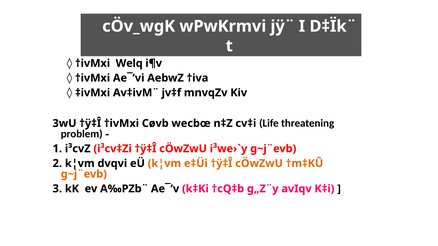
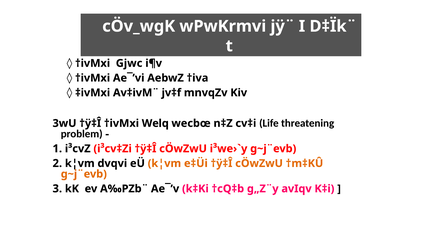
Welq: Welq -> Gjwc
Cøvb: Cøvb -> Welq
